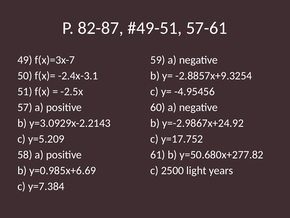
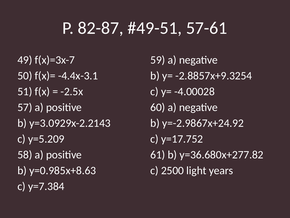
-2.4x-3.1: -2.4x-3.1 -> -4.4x-3.1
-4.95456: -4.95456 -> -4.00028
y=50.680x+277.82: y=50.680x+277.82 -> y=36.680x+277.82
y=0.985x+6.69: y=0.985x+6.69 -> y=0.985x+8.63
